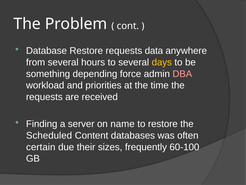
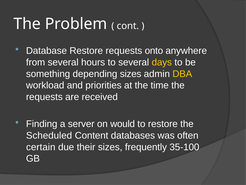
data: data -> onto
depending force: force -> sizes
DBA colour: pink -> yellow
name: name -> would
60-100: 60-100 -> 35-100
